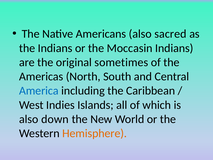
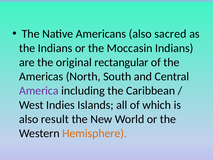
sometimes: sometimes -> rectangular
America colour: blue -> purple
down: down -> result
